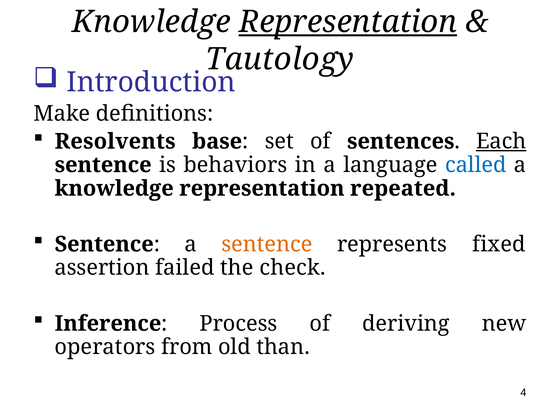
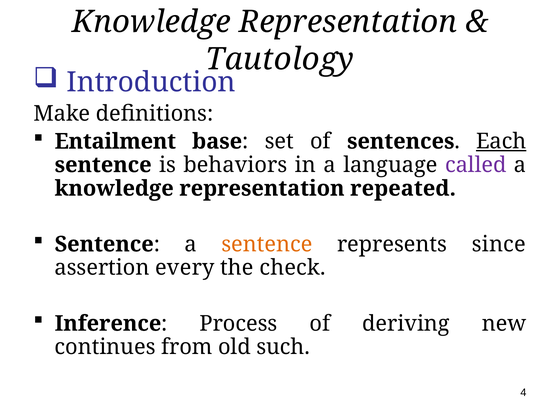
Representation at (348, 22) underline: present -> none
Resolvents: Resolvents -> Entailment
called colour: blue -> purple
fixed: fixed -> since
failed: failed -> every
operators: operators -> continues
than: than -> such
